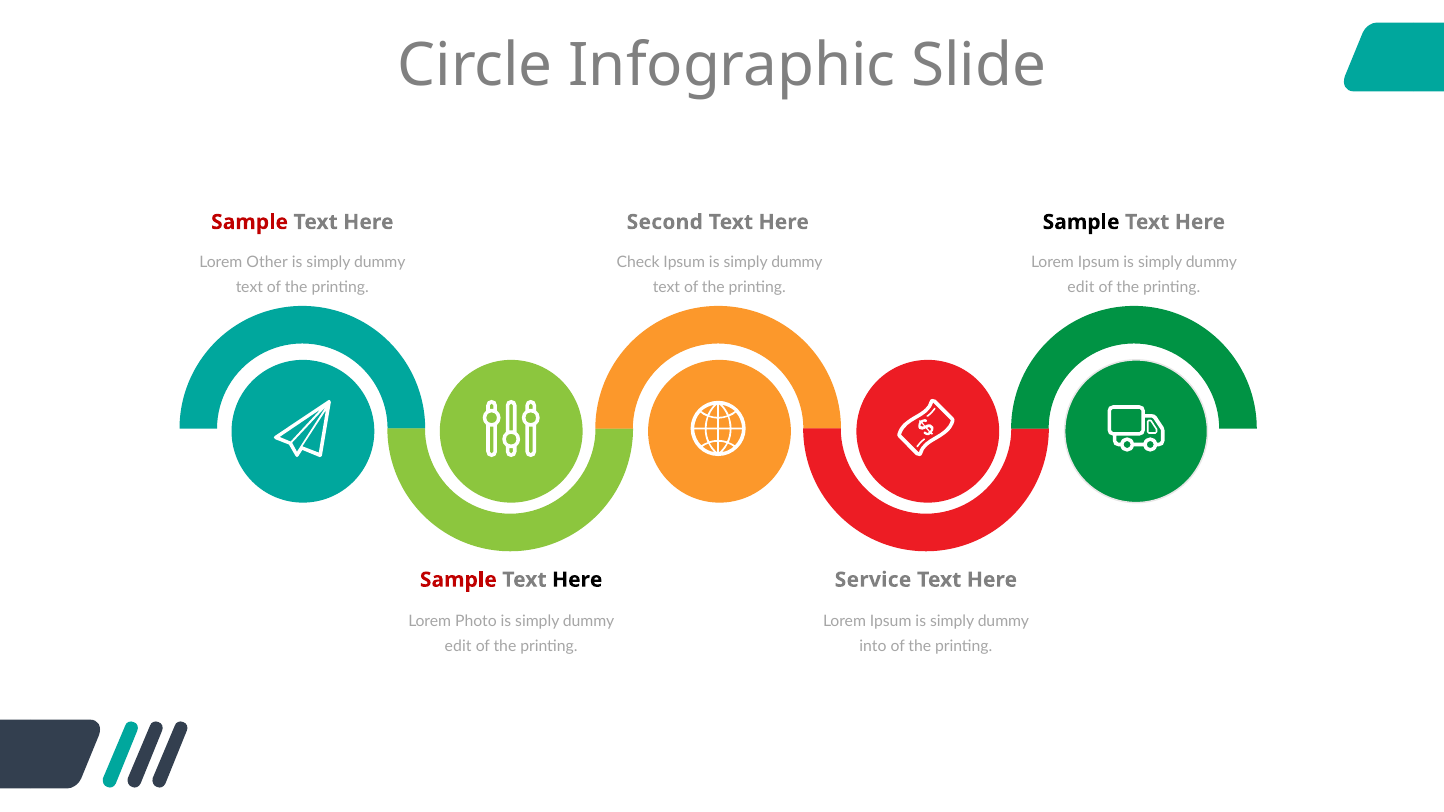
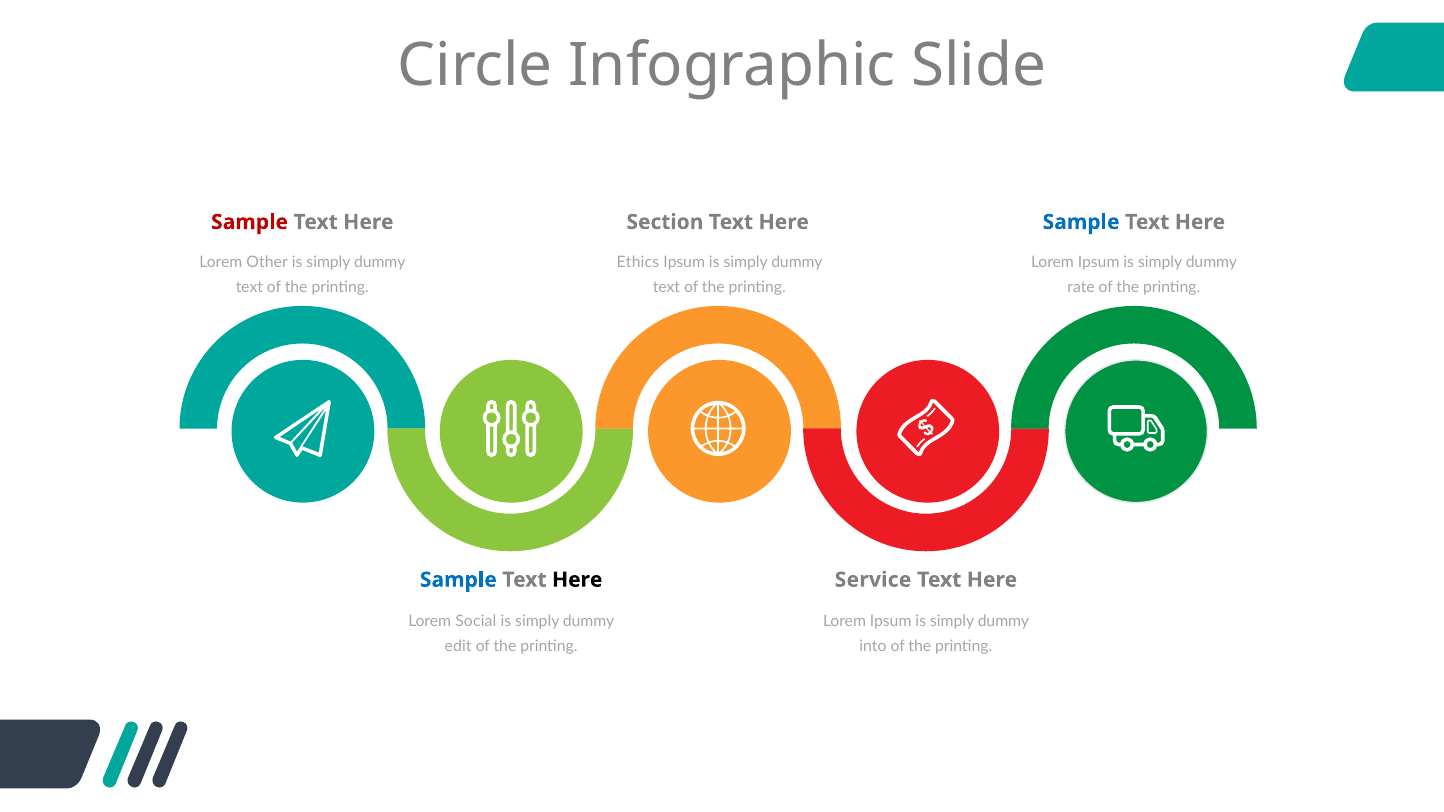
Second: Second -> Section
Sample at (1081, 222) colour: black -> blue
Check: Check -> Ethics
edit at (1081, 287): edit -> rate
Sample at (458, 580) colour: red -> blue
Photo: Photo -> Social
